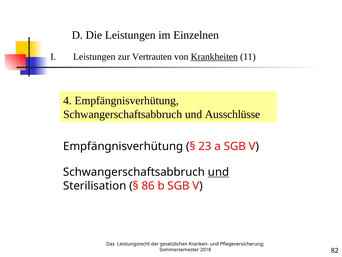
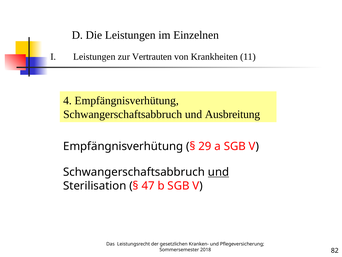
Krankheiten at (214, 56) underline: present -> none
Ausschlüsse: Ausschlüsse -> Ausbreitung
23: 23 -> 29
86: 86 -> 47
